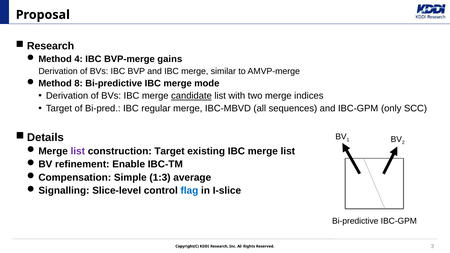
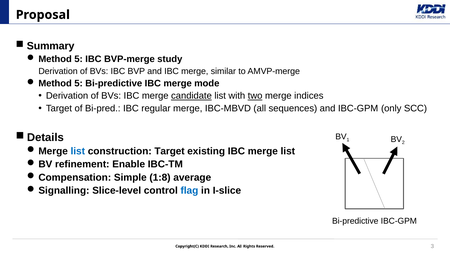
Research at (51, 46): Research -> Summary
4 at (79, 59): 4 -> 5
gains: gains -> study
8 at (79, 83): 8 -> 5
two underline: none -> present
list at (78, 151) colour: purple -> blue
1:3: 1:3 -> 1:8
